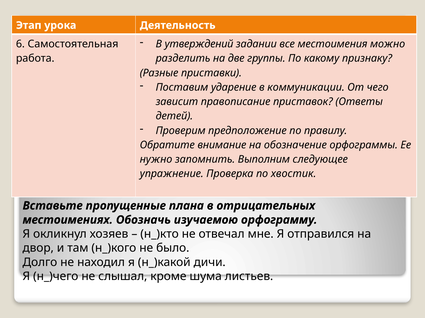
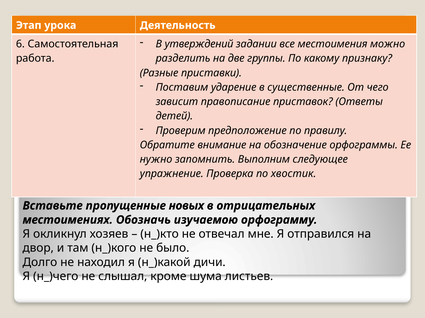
коммуникации: коммуникации -> существенные
плана: плана -> новых
